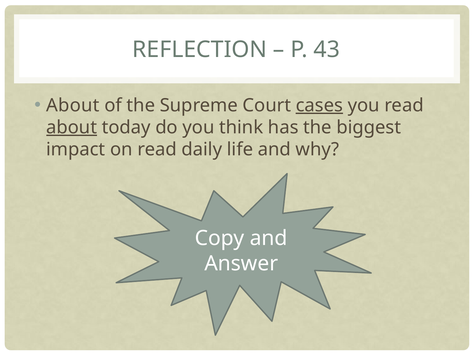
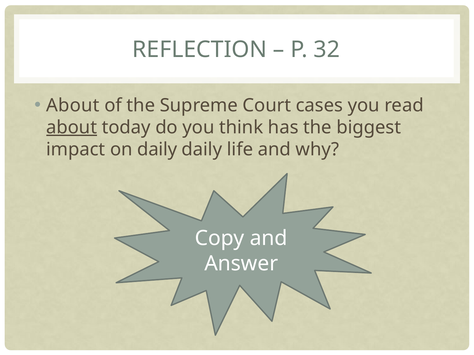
43: 43 -> 32
cases underline: present -> none
on read: read -> daily
